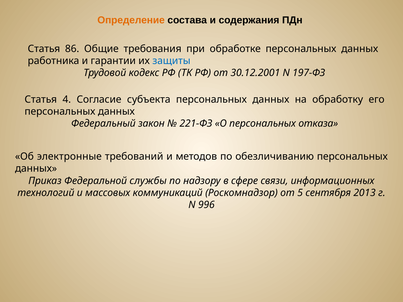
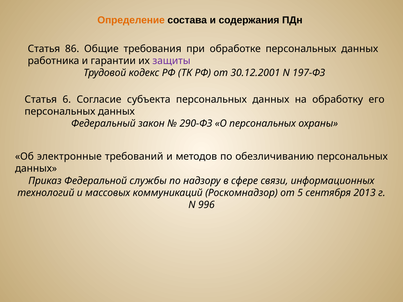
защиты colour: blue -> purple
4: 4 -> 6
221-ФЗ: 221-ФЗ -> 290-ФЗ
отказа: отказа -> охраны
